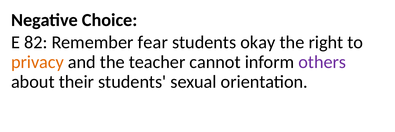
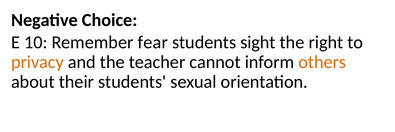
82: 82 -> 10
okay: okay -> sight
others colour: purple -> orange
